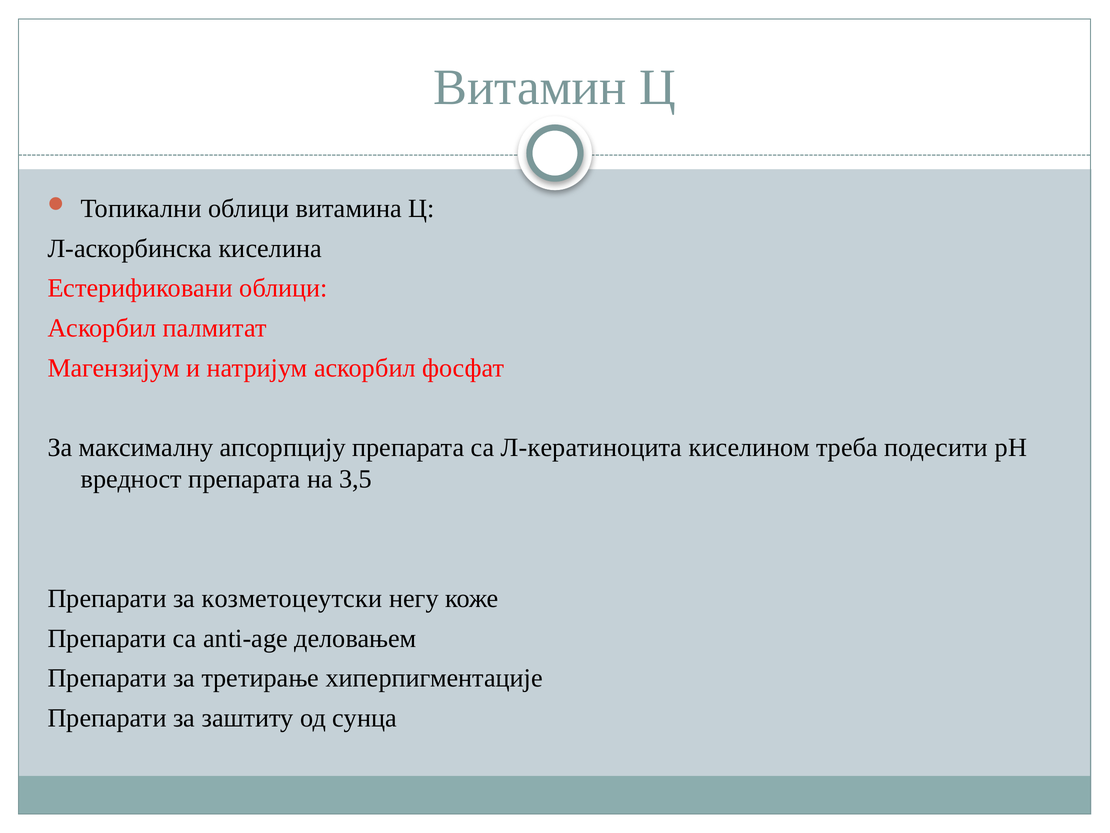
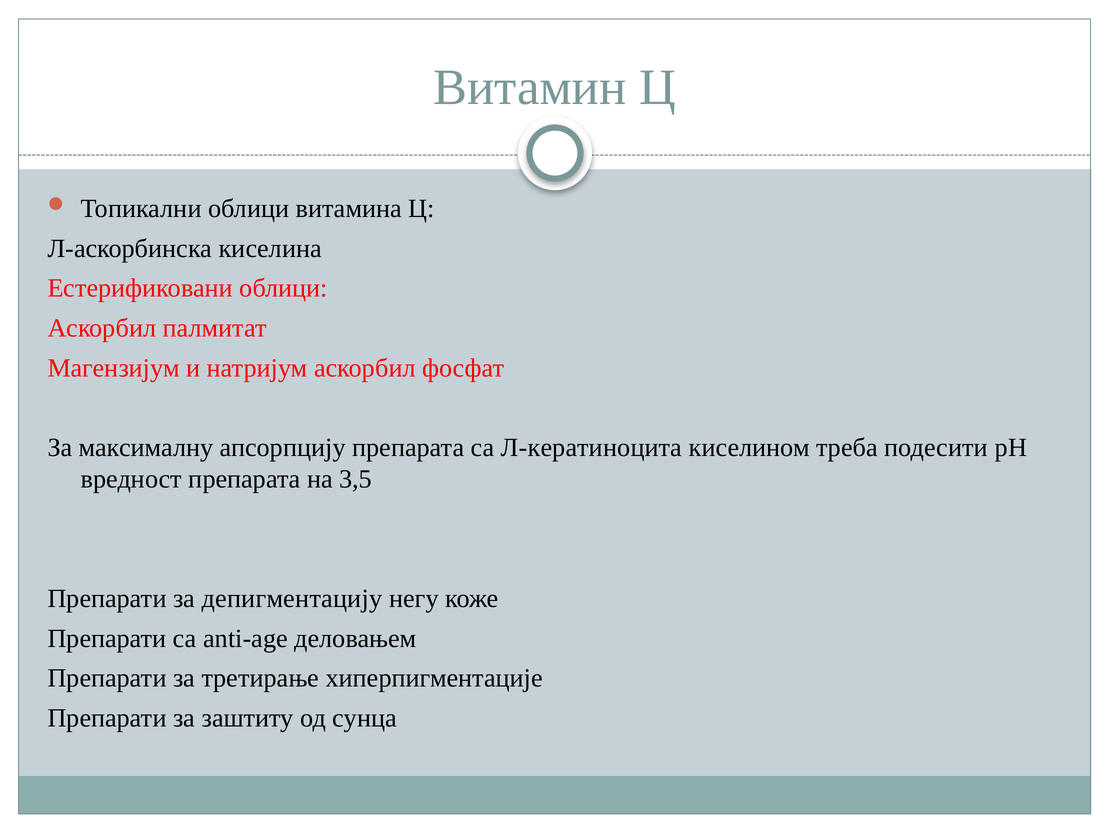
козметоцеутски: козметоцеутски -> депигментацију
